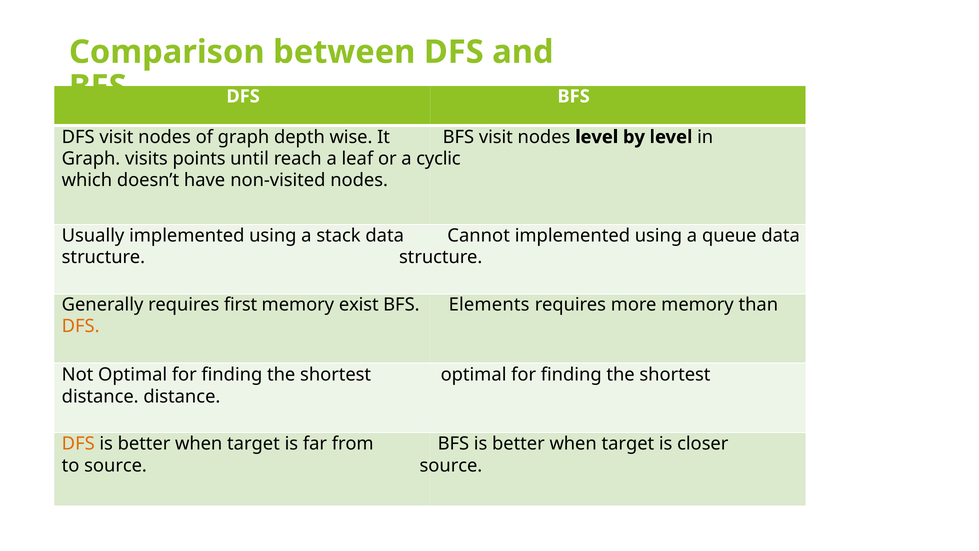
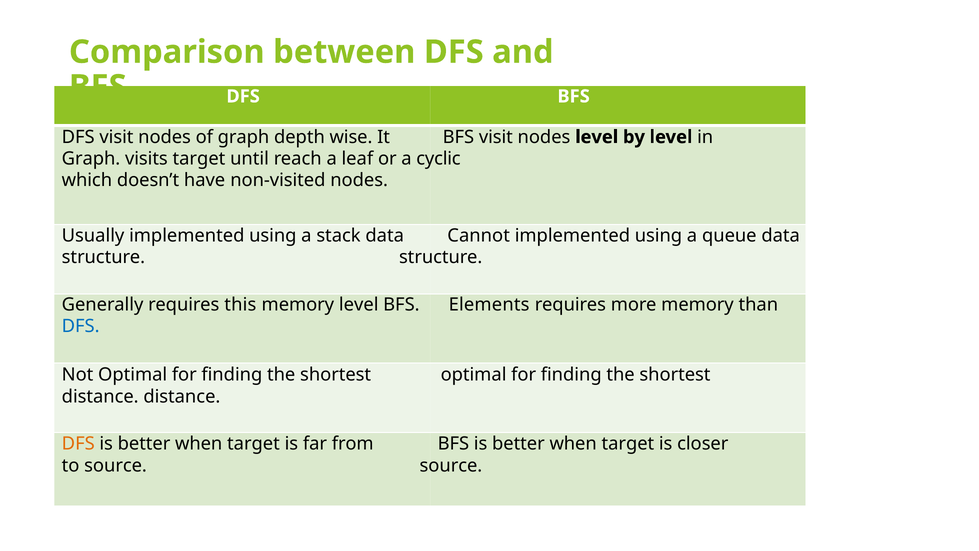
visits points: points -> target
first: first -> this
memory exist: exist -> level
DFS at (81, 326) colour: orange -> blue
